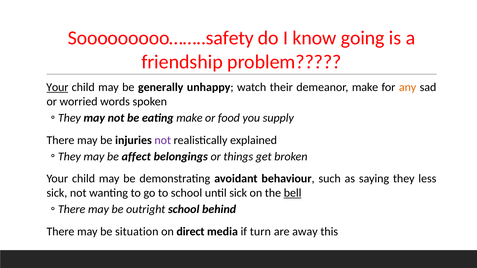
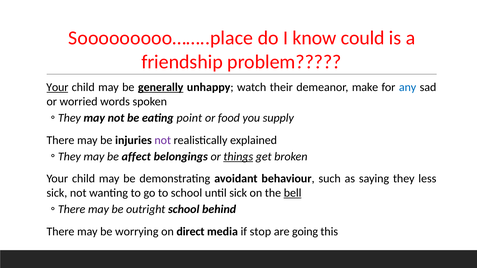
Sooooooooo……..safety: Sooooooooo……..safety -> Sooooooooo……..place
going: going -> could
generally underline: none -> present
any colour: orange -> blue
eating make: make -> point
things underline: none -> present
situation: situation -> worrying
turn: turn -> stop
away: away -> going
